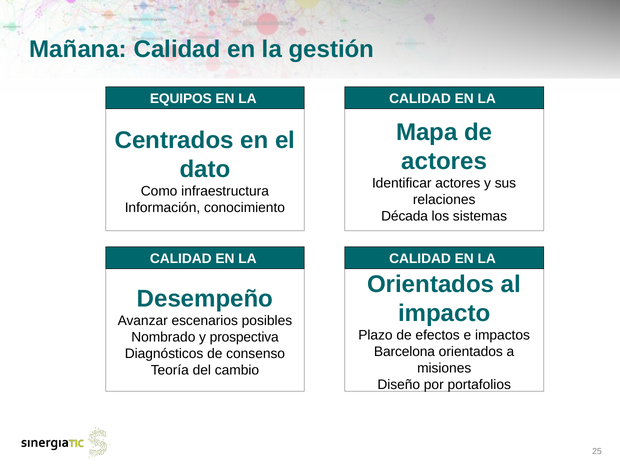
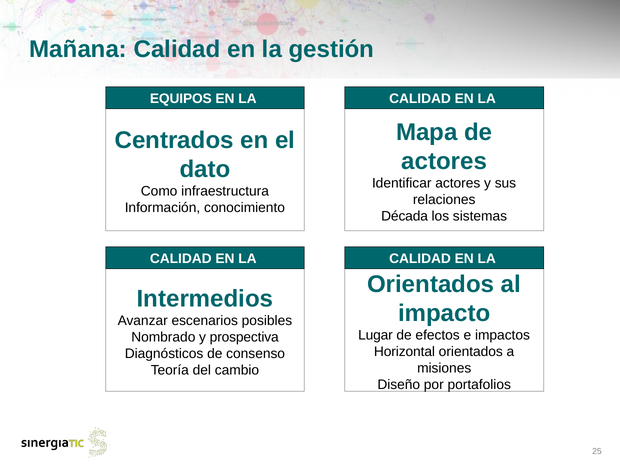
Desempeño: Desempeño -> Intermedios
Plazo: Plazo -> Lugar
Barcelona: Barcelona -> Horizontal
